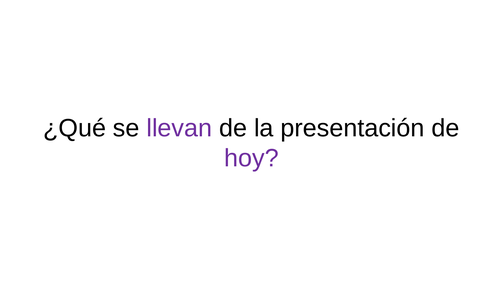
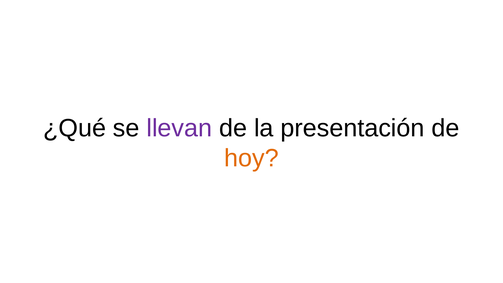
hoy colour: purple -> orange
